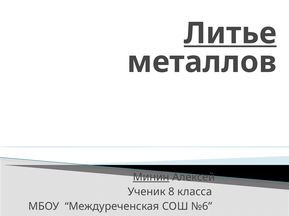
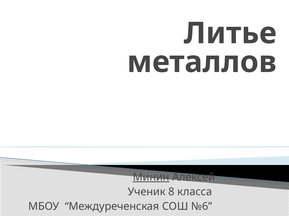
Литье underline: present -> none
